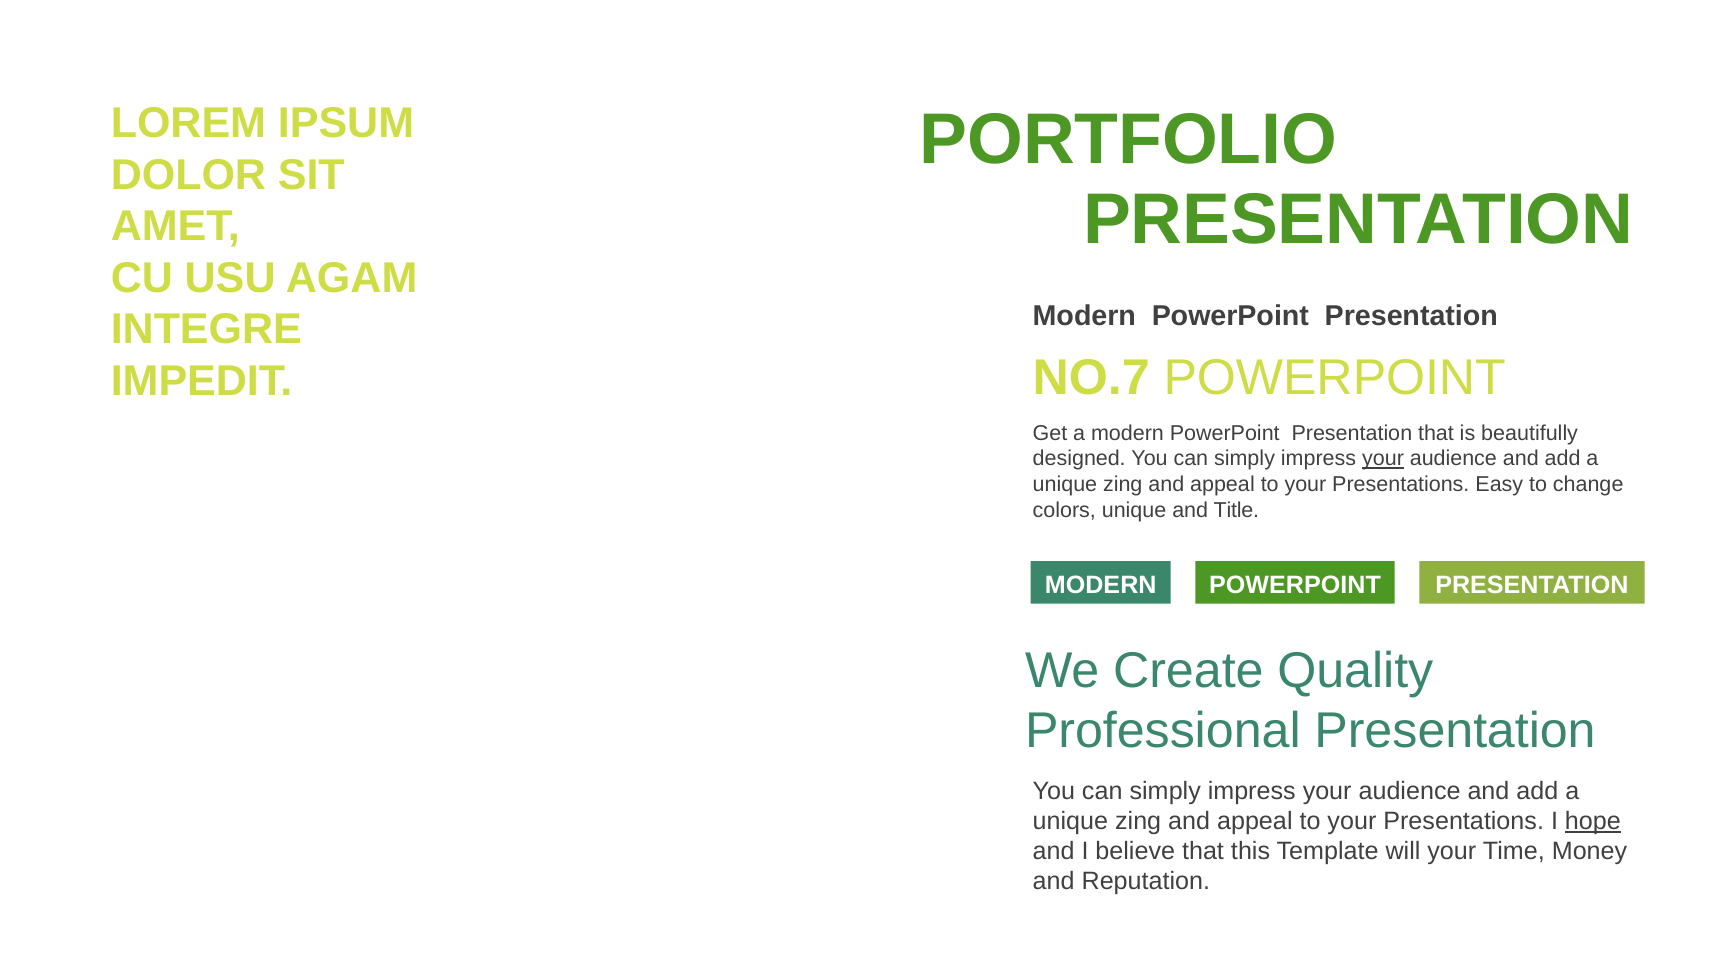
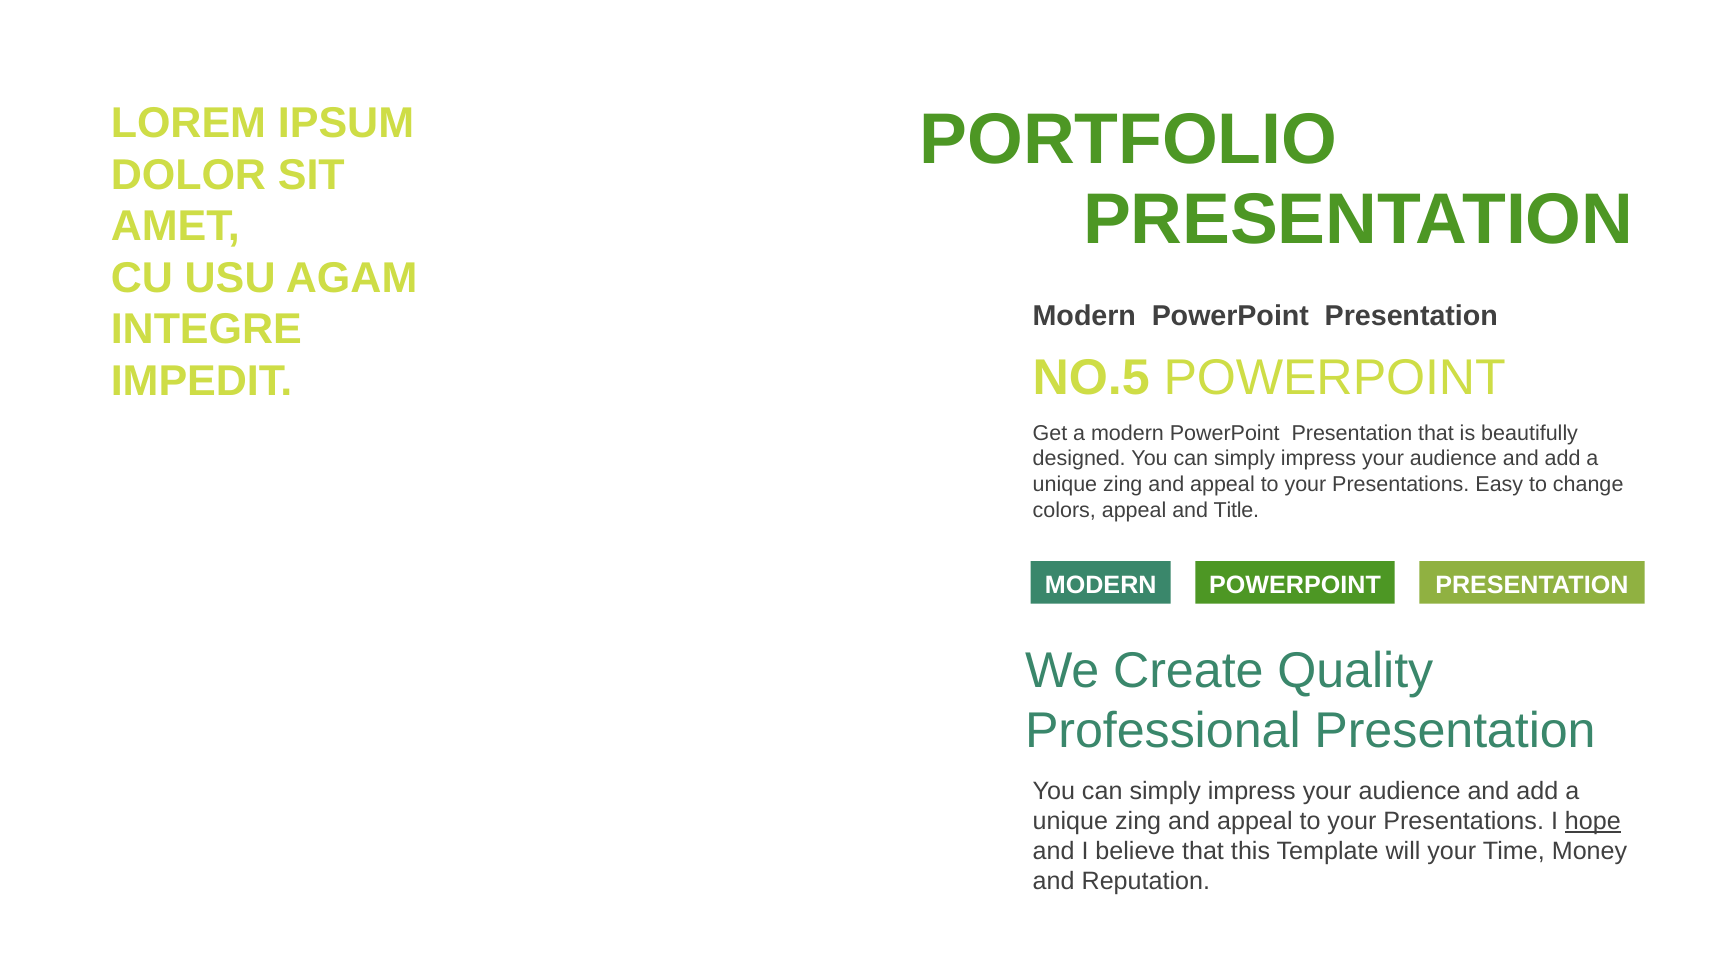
NO.7: NO.7 -> NO.5
your at (1383, 459) underline: present -> none
colors unique: unique -> appeal
